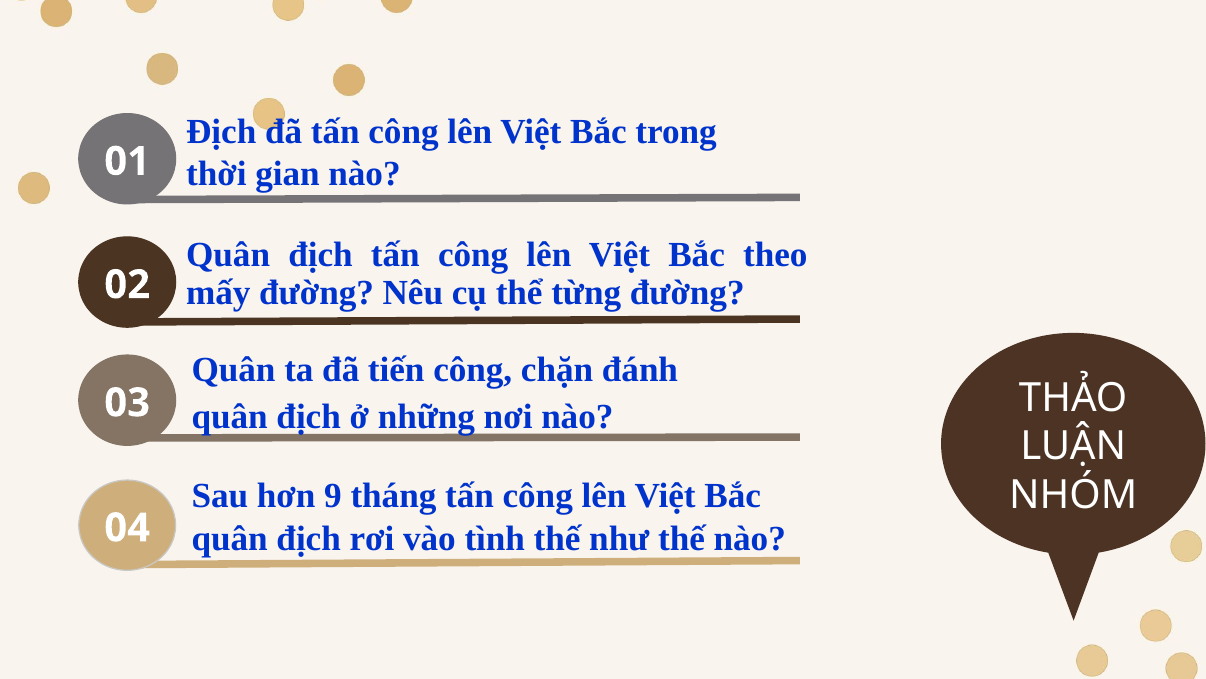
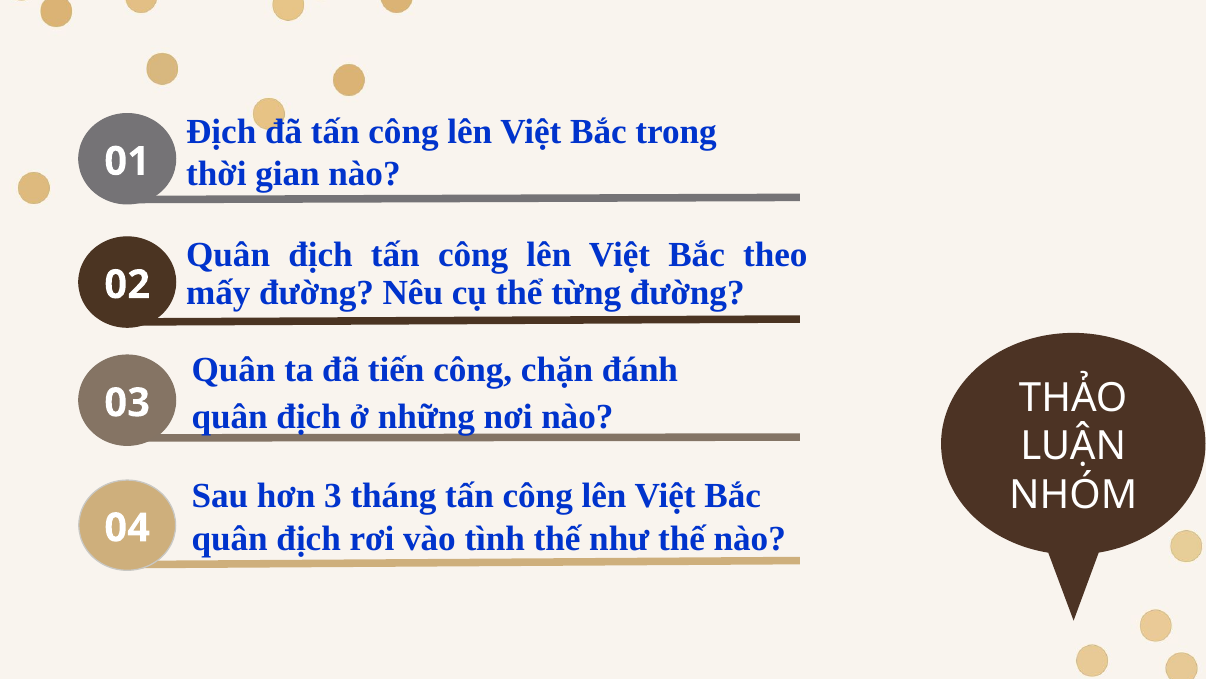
9: 9 -> 3
